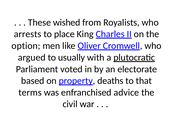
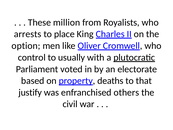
wished: wished -> million
argued: argued -> control
terms: terms -> justify
advice: advice -> others
